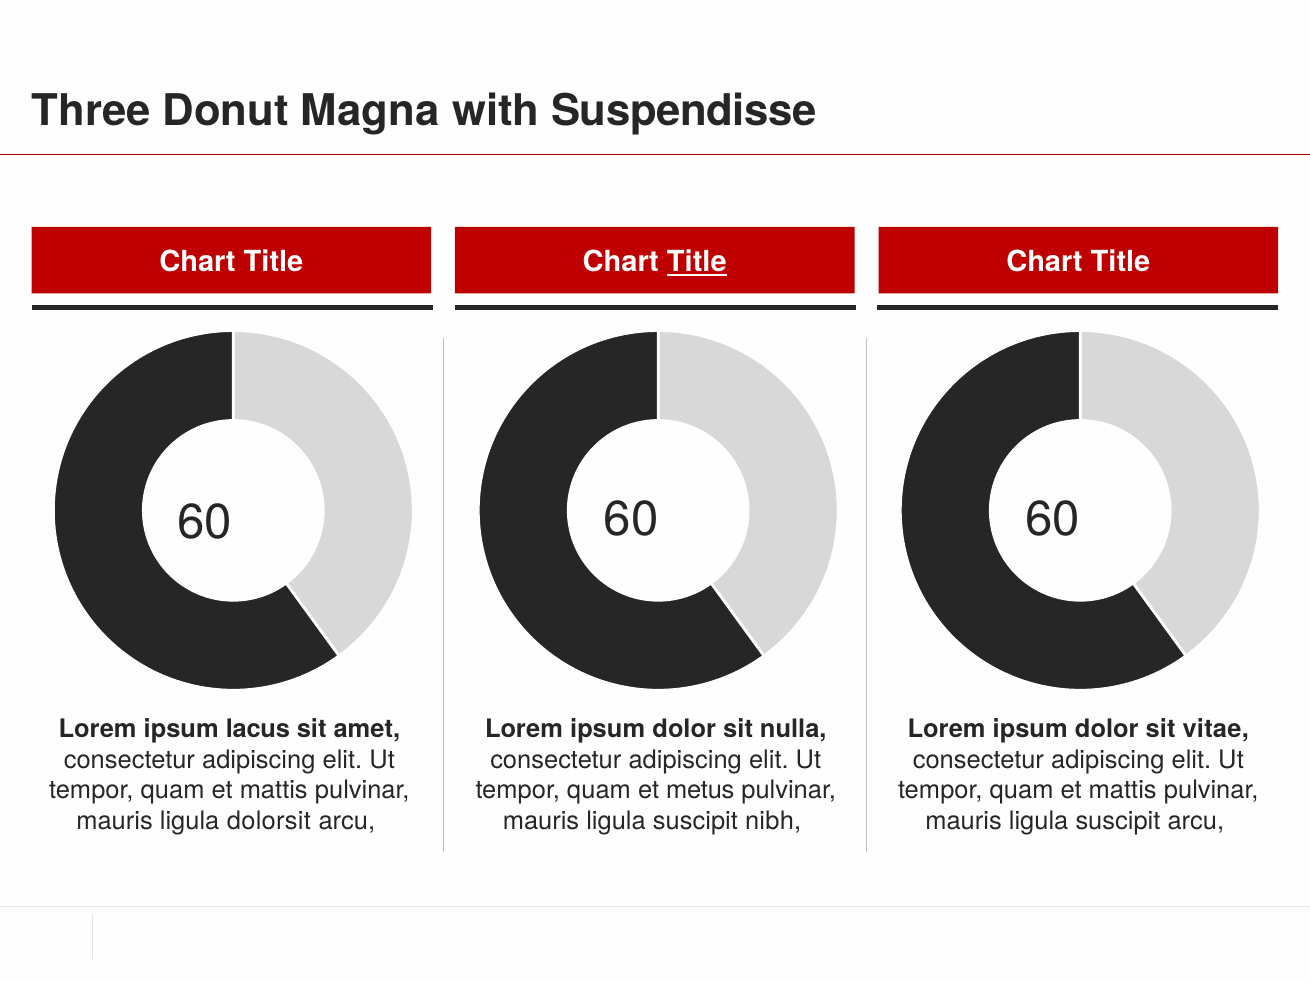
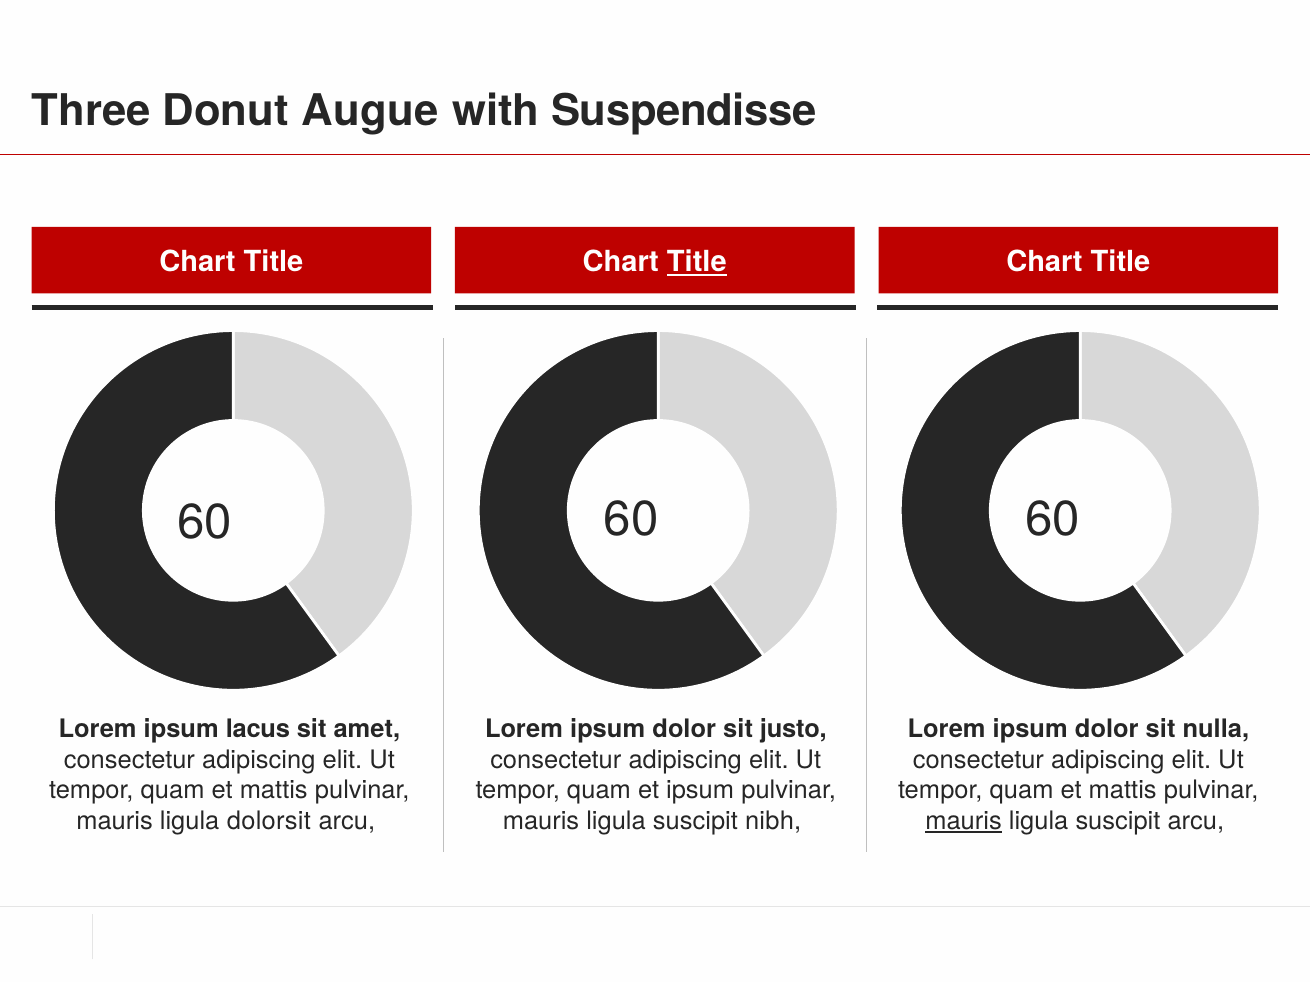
Magna: Magna -> Augue
nulla: nulla -> justo
vitae: vitae -> nulla
et metus: metus -> ipsum
mauris at (964, 821) underline: none -> present
